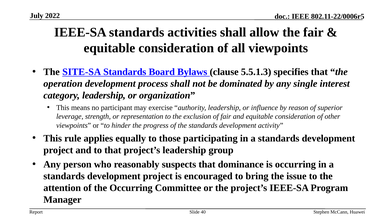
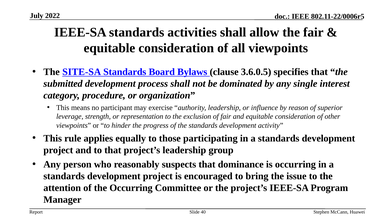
5.5.1.3: 5.5.1.3 -> 3.6.0.5
operation: operation -> submitted
category leadership: leadership -> procedure
